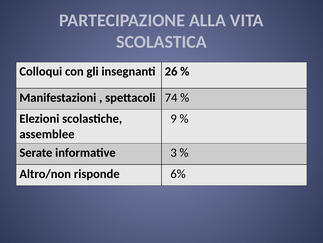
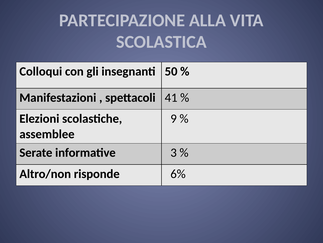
26: 26 -> 50
74: 74 -> 41
